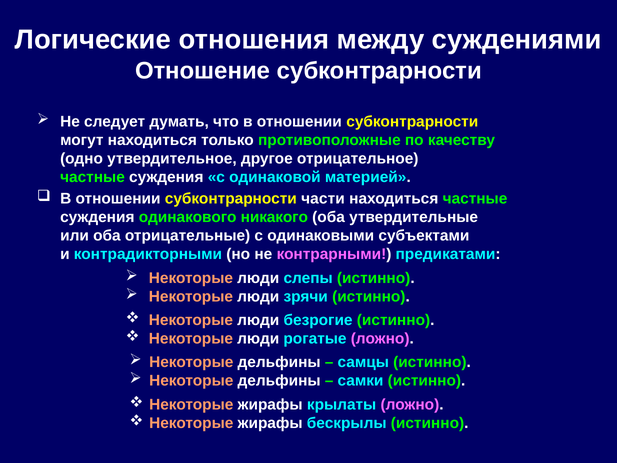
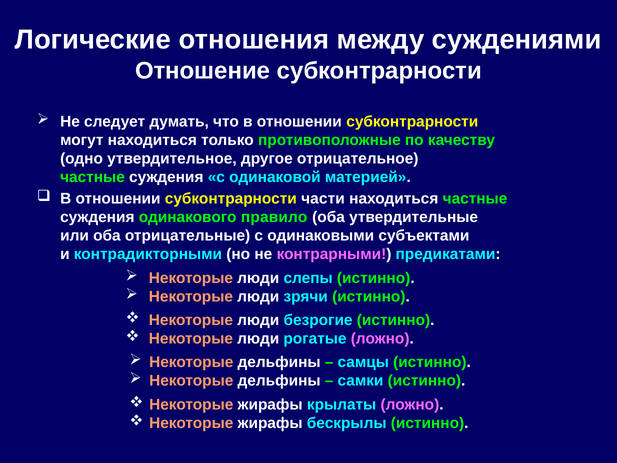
никакого: никакого -> правило
